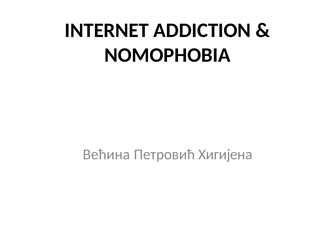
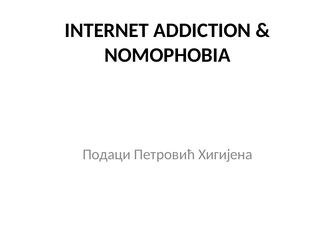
Већина: Већина -> Подаци
